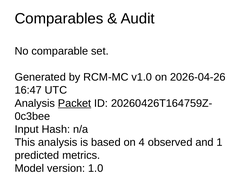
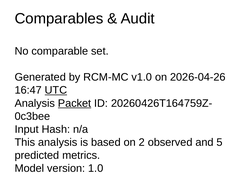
UTC underline: none -> present
4: 4 -> 2
1: 1 -> 5
